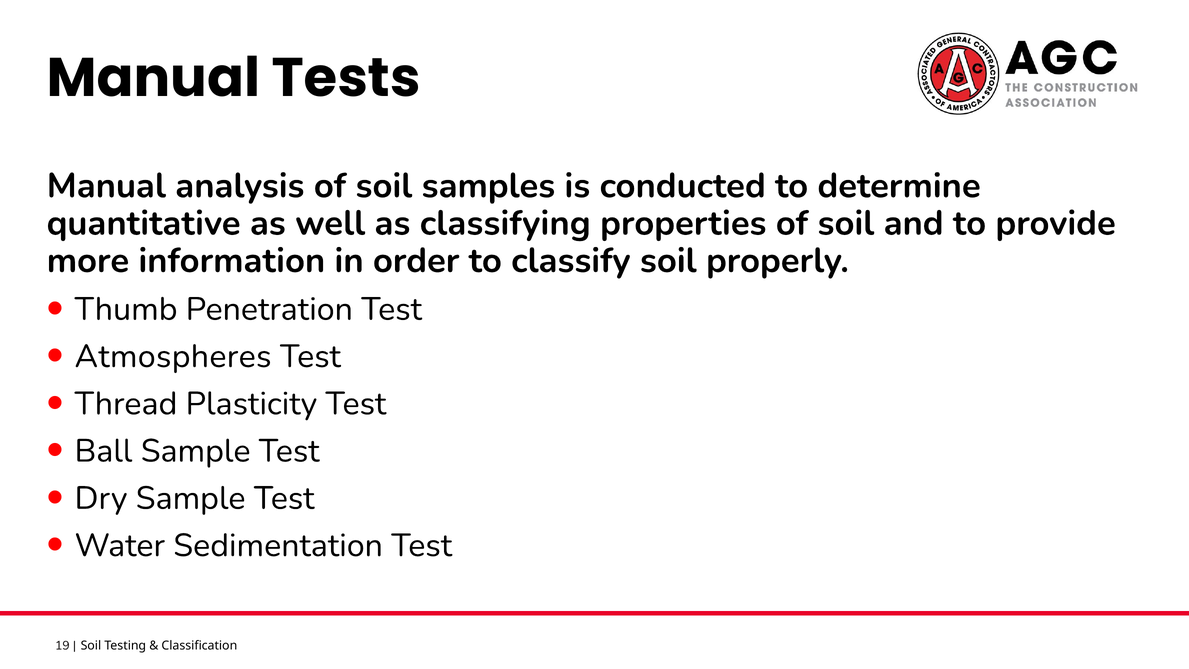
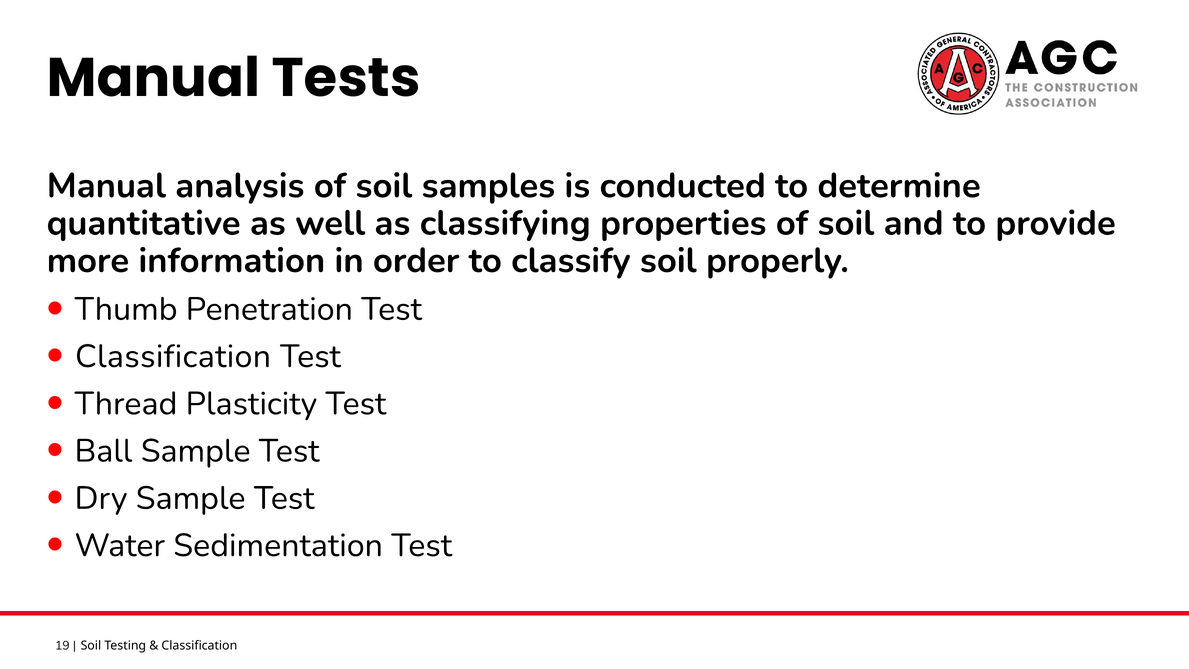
Atmospheres at (173, 356): Atmospheres -> Classification
